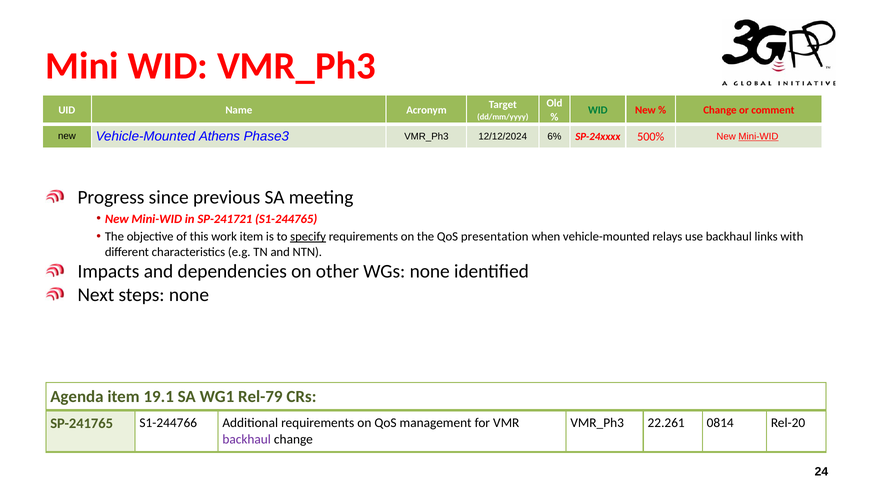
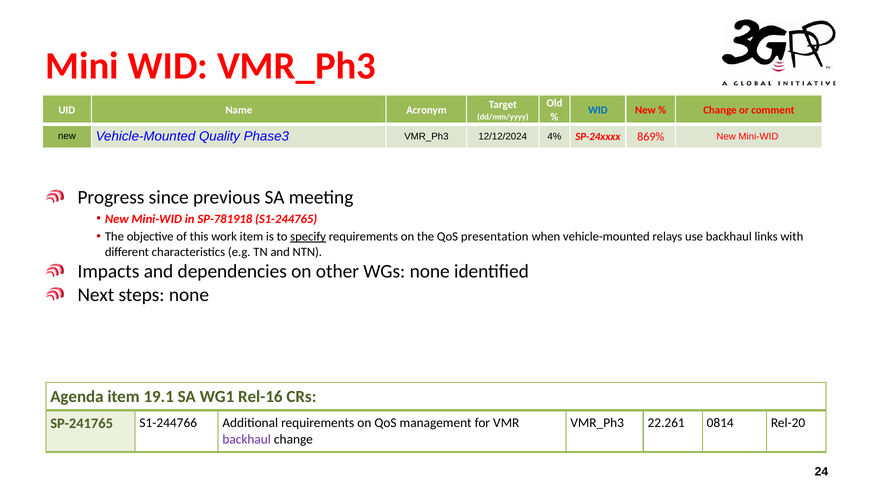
WID at (598, 110) colour: green -> blue
Athens: Athens -> Quality
6%: 6% -> 4%
500%: 500% -> 869%
Mini-WID at (758, 137) underline: present -> none
SP-241721: SP-241721 -> SP-781918
Rel-79: Rel-79 -> Rel-16
